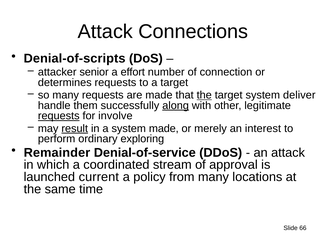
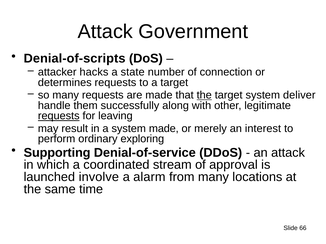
Connections: Connections -> Government
senior: senior -> hacks
effort: effort -> state
along underline: present -> none
involve: involve -> leaving
result underline: present -> none
Remainder: Remainder -> Supporting
current: current -> involve
policy: policy -> alarm
